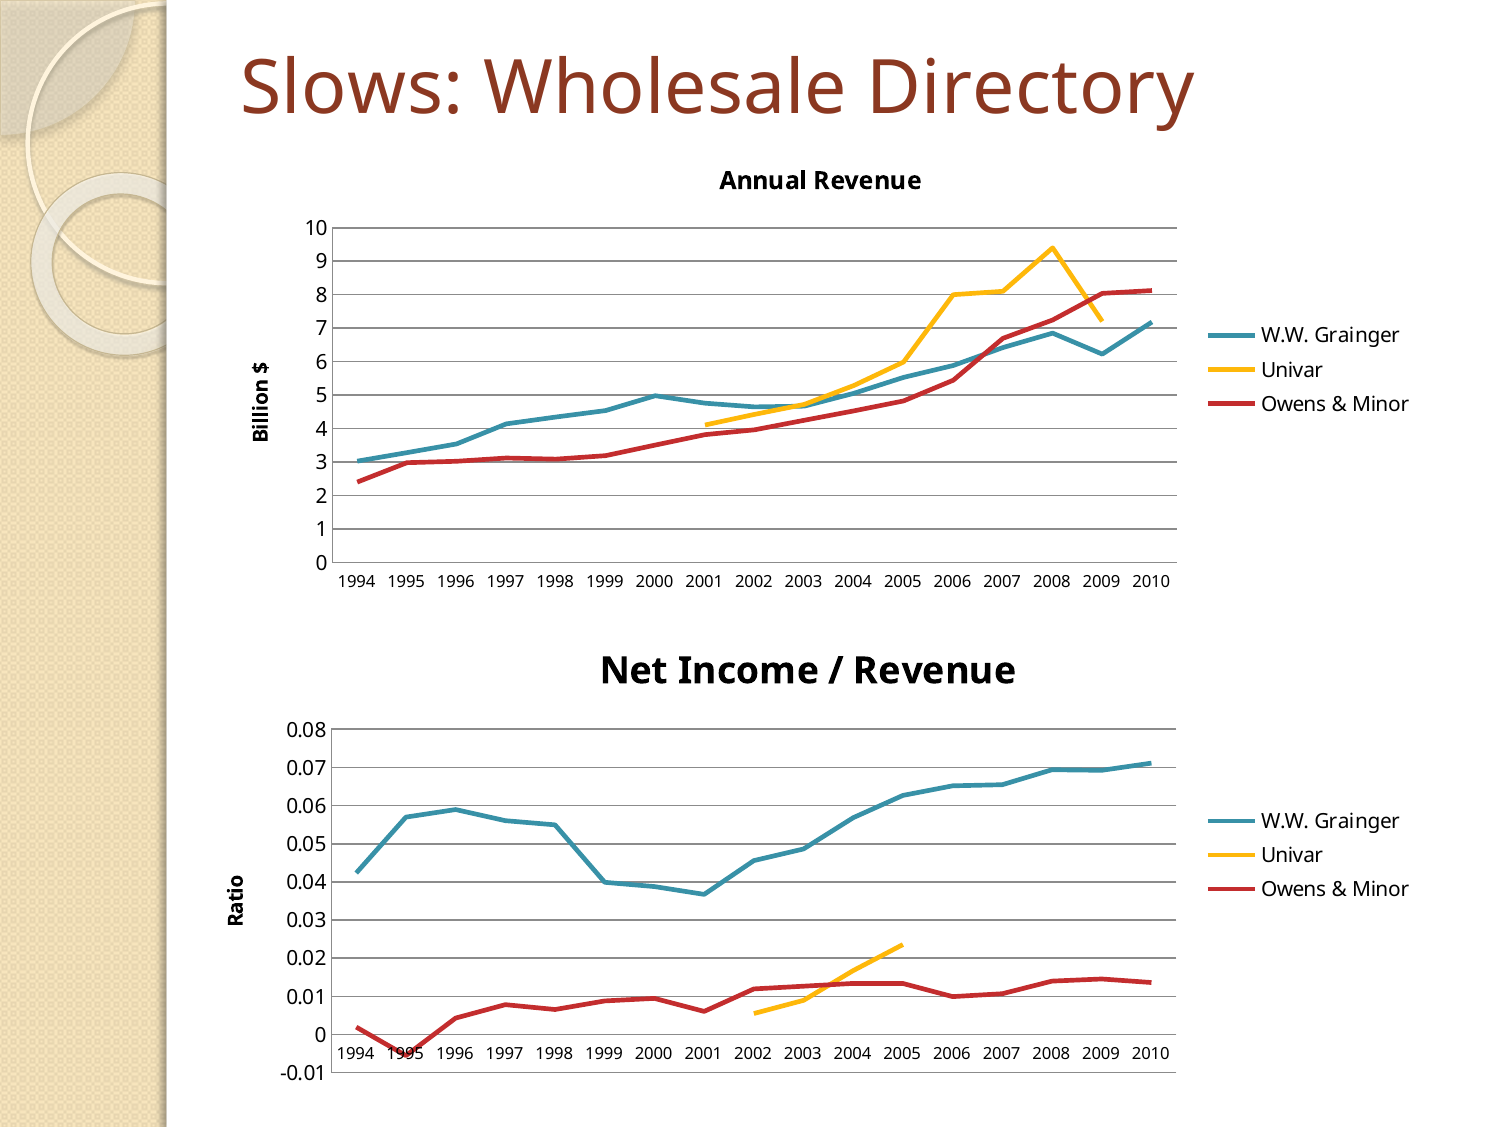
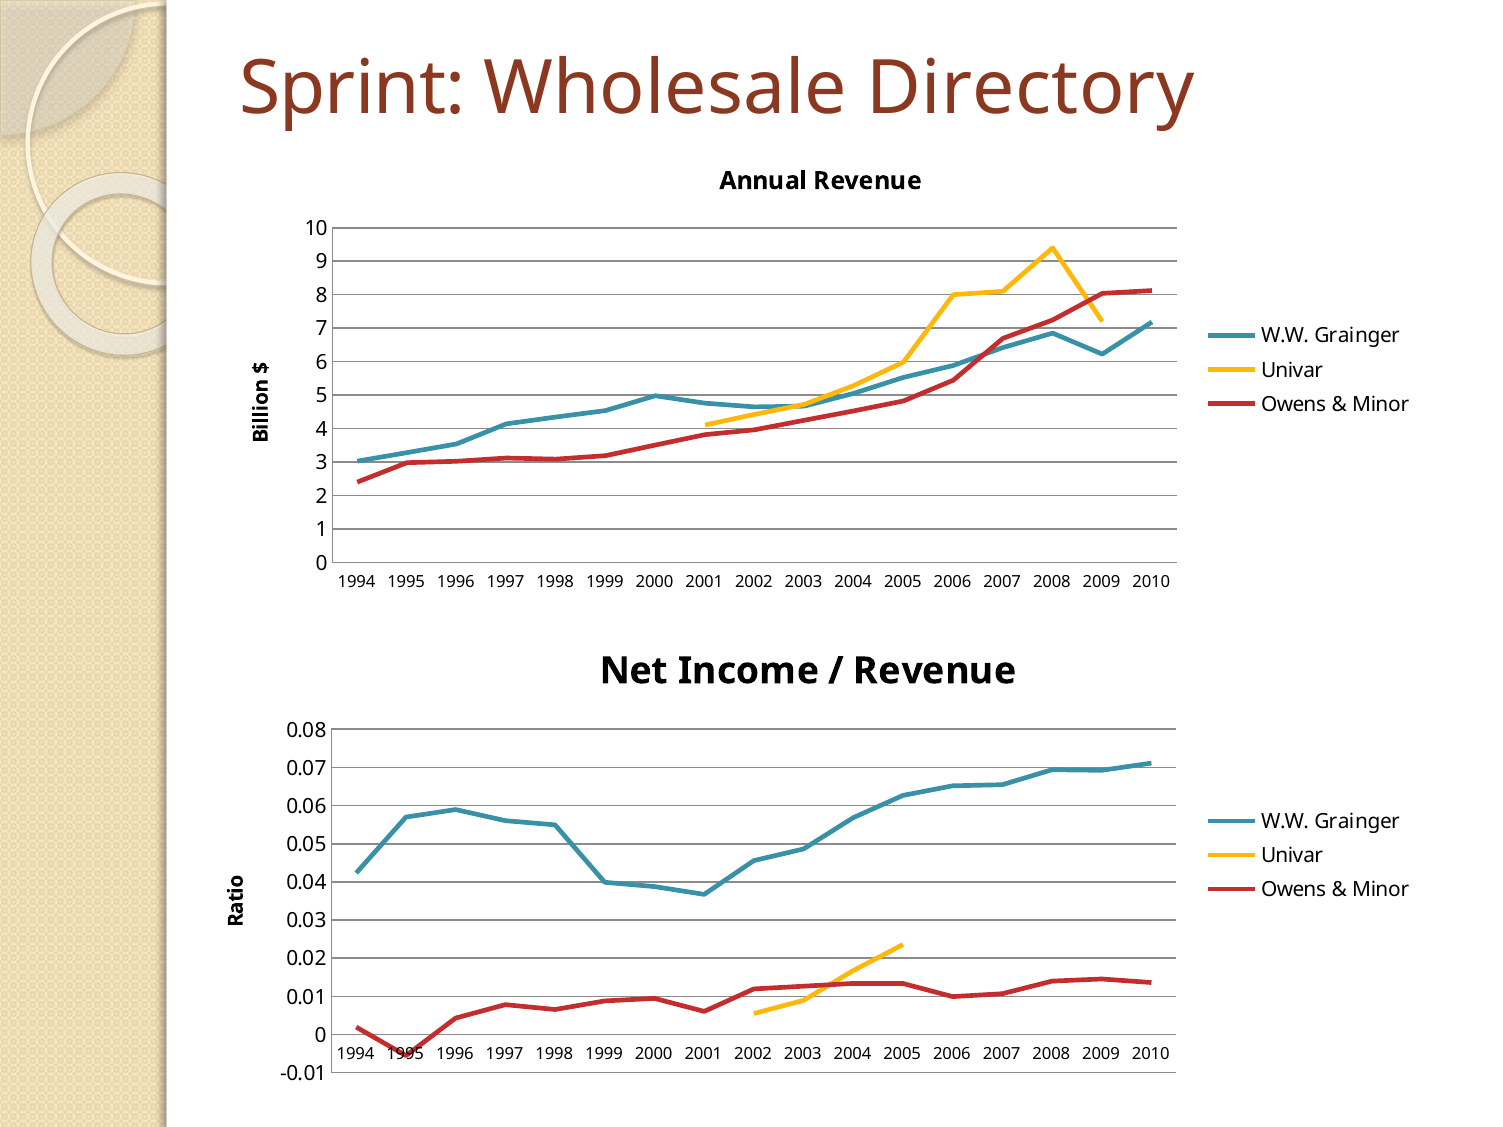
Slows: Slows -> Sprint
